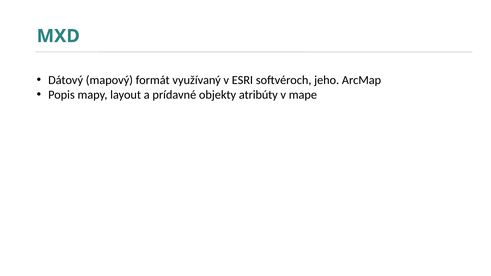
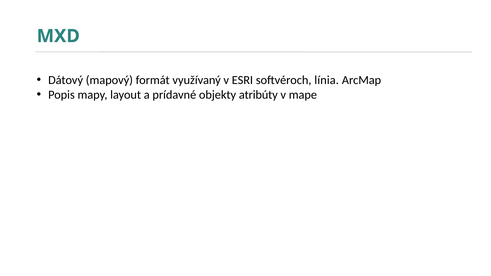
jeho: jeho -> línia
